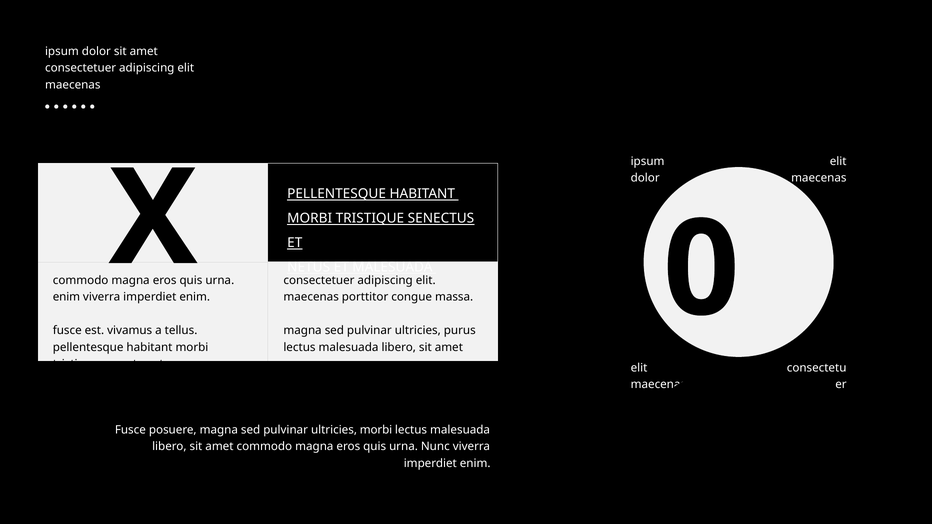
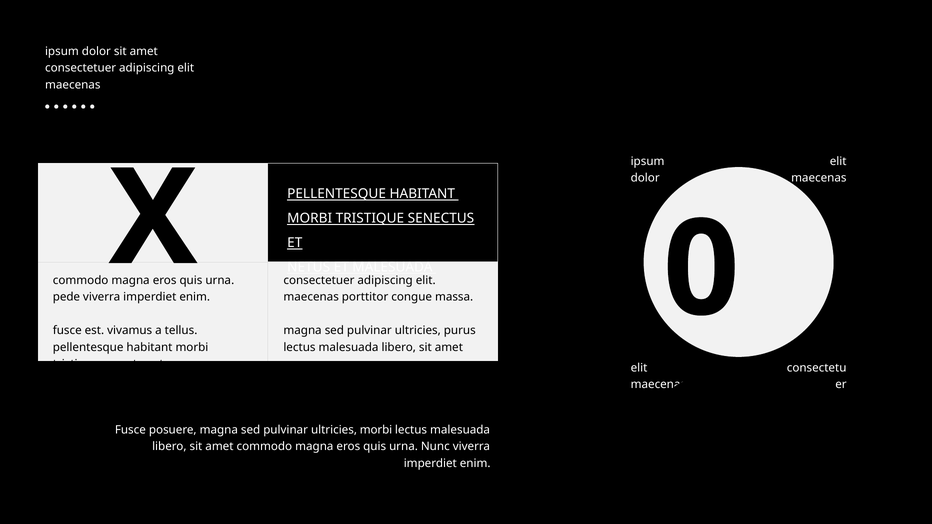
enim at (66, 297): enim -> pede
